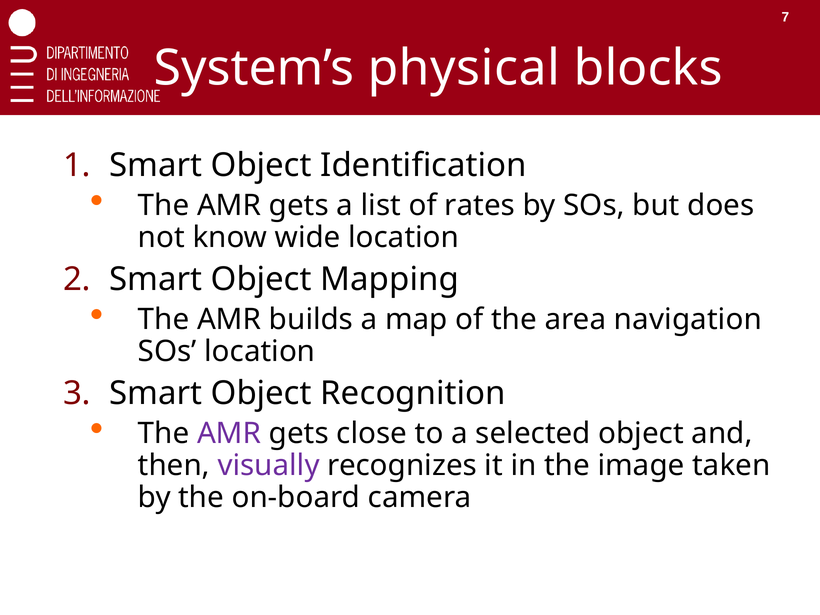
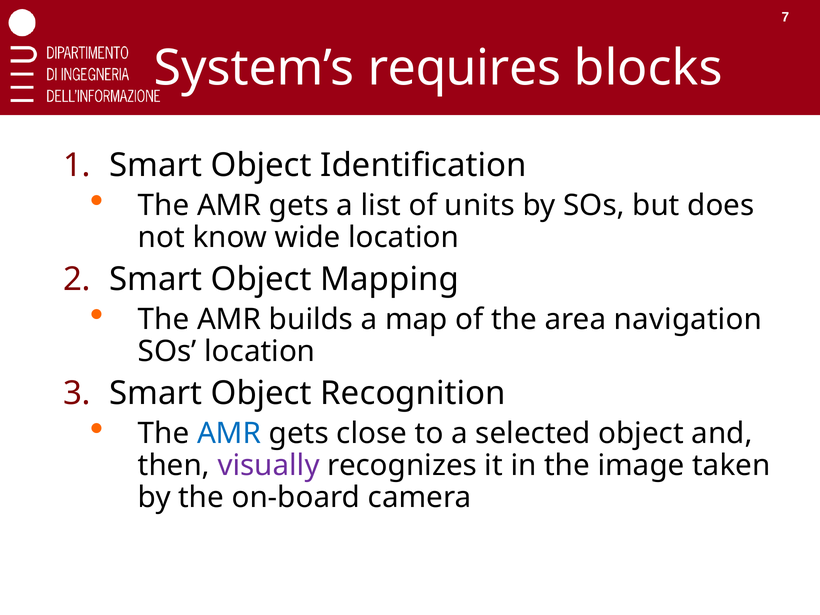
physical: physical -> requires
rates: rates -> units
AMR at (229, 433) colour: purple -> blue
